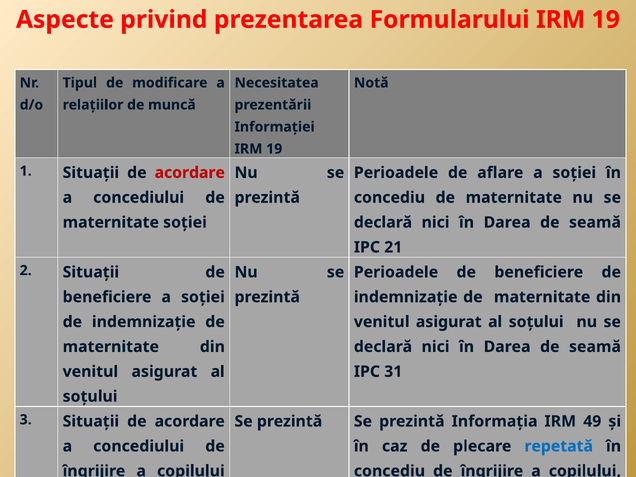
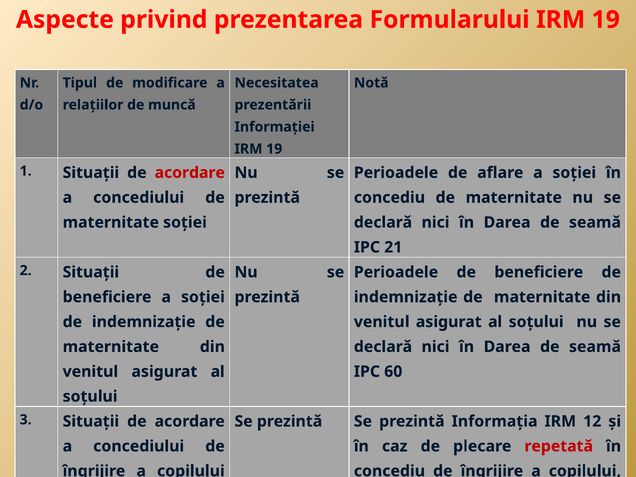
31: 31 -> 60
49: 49 -> 12
repetată colour: blue -> red
